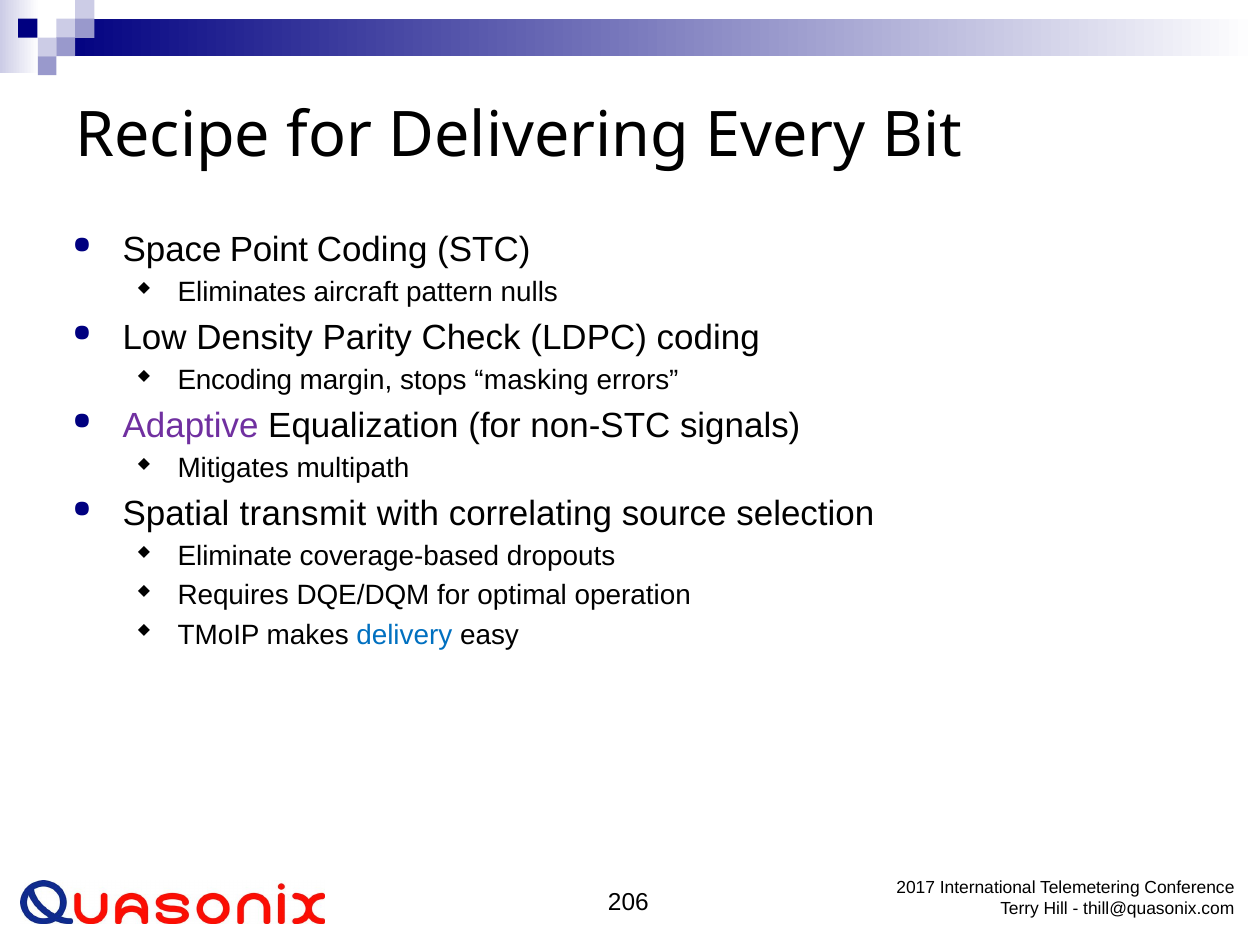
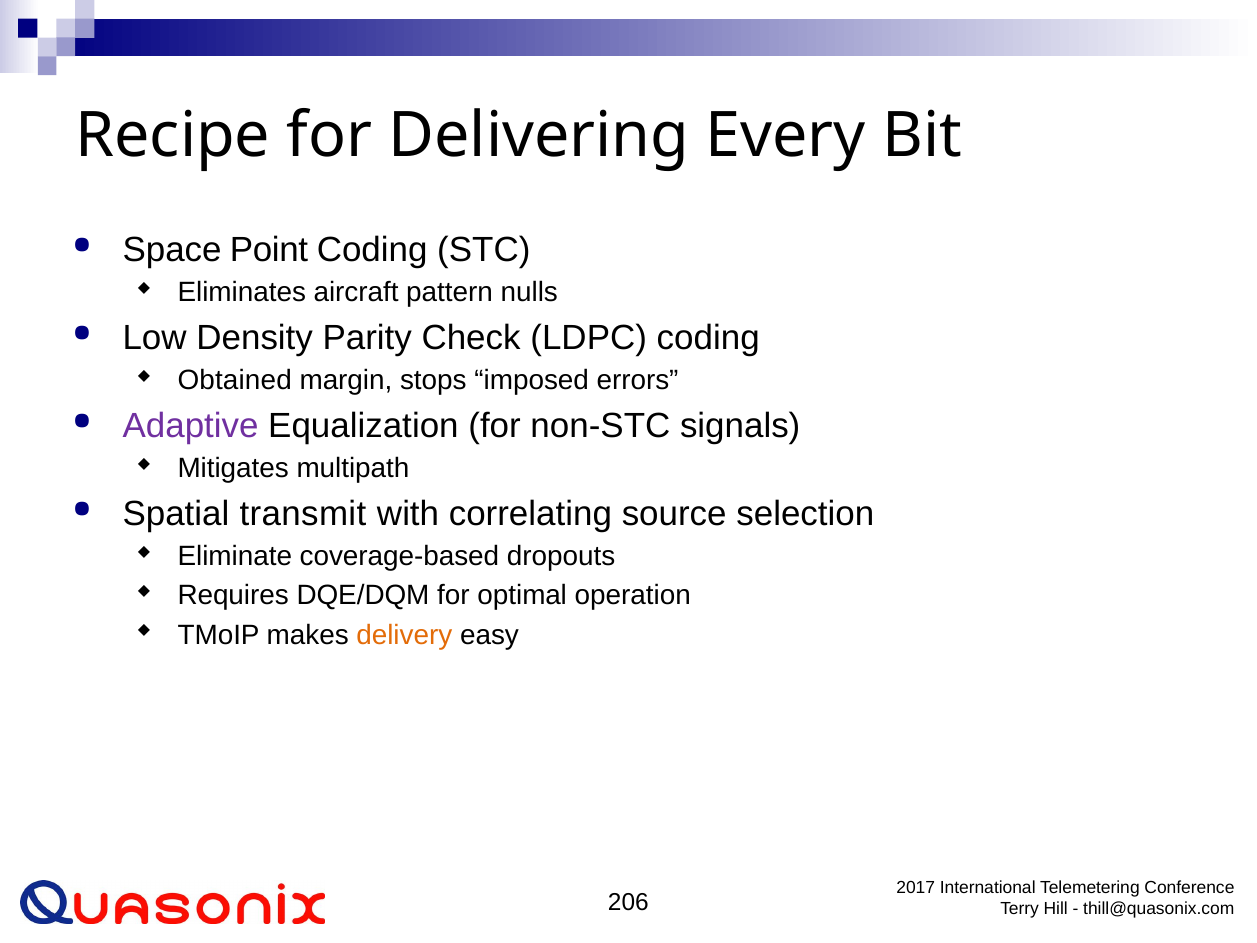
Encoding: Encoding -> Obtained
masking: masking -> imposed
delivery colour: blue -> orange
